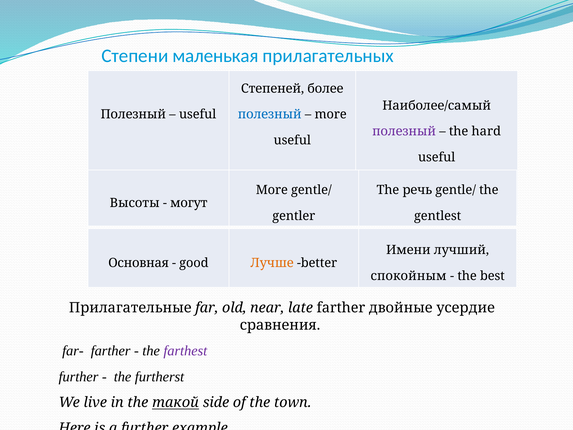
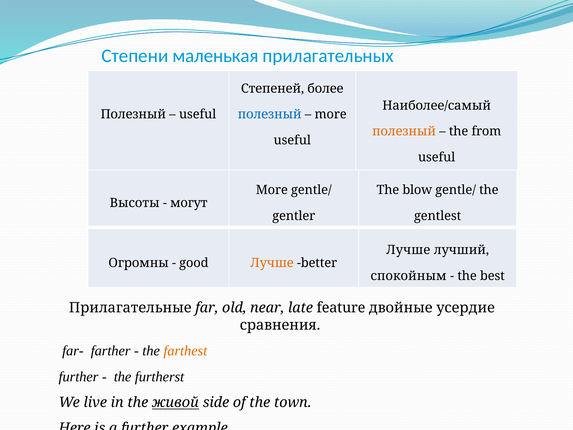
полезный at (404, 131) colour: purple -> orange
hard: hard -> from
речь: речь -> blow
Имени at (408, 250): Имени -> Лучше
Основная: Основная -> Огромны
late farther: farther -> feature
farthest colour: purple -> orange
такой: такой -> живой
